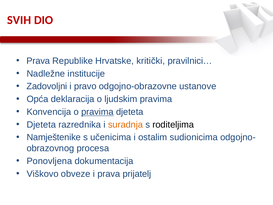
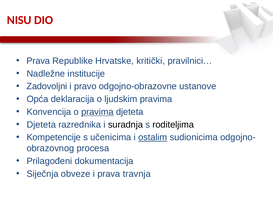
SVIH: SVIH -> NISU
suradnja colour: orange -> black
Namještenike: Namještenike -> Kompetencije
ostalim underline: none -> present
Ponovljena: Ponovljena -> Prilagođeni
Viškovo: Viškovo -> Siječnja
prijatelj: prijatelj -> travnja
